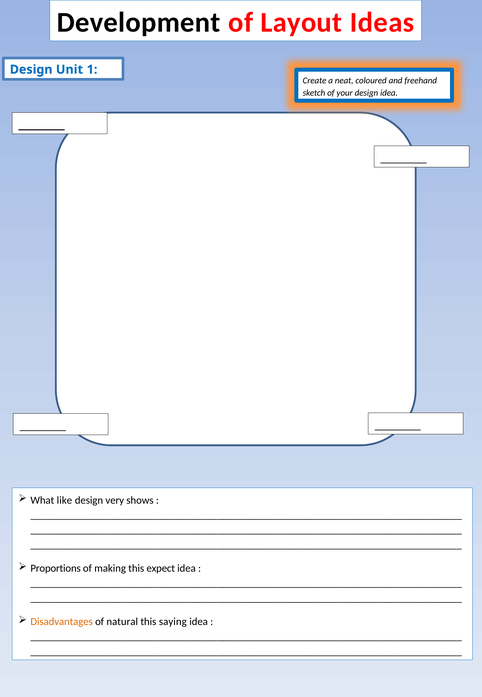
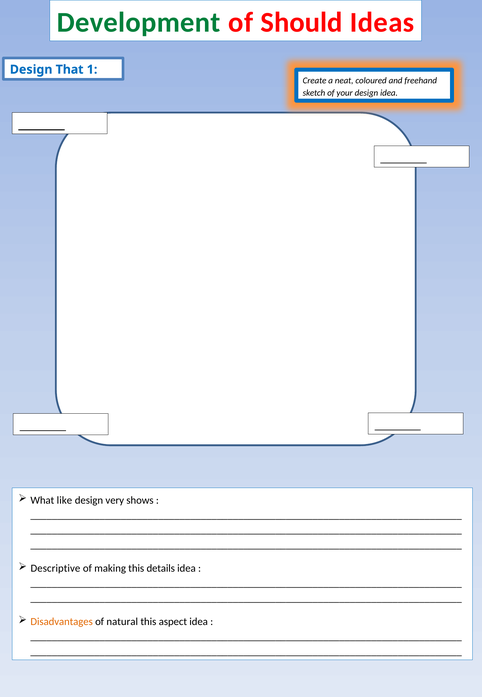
Development colour: black -> green
Layout: Layout -> Should
Unit: Unit -> That
Proportions: Proportions -> Descriptive
expect: expect -> details
saying: saying -> aspect
